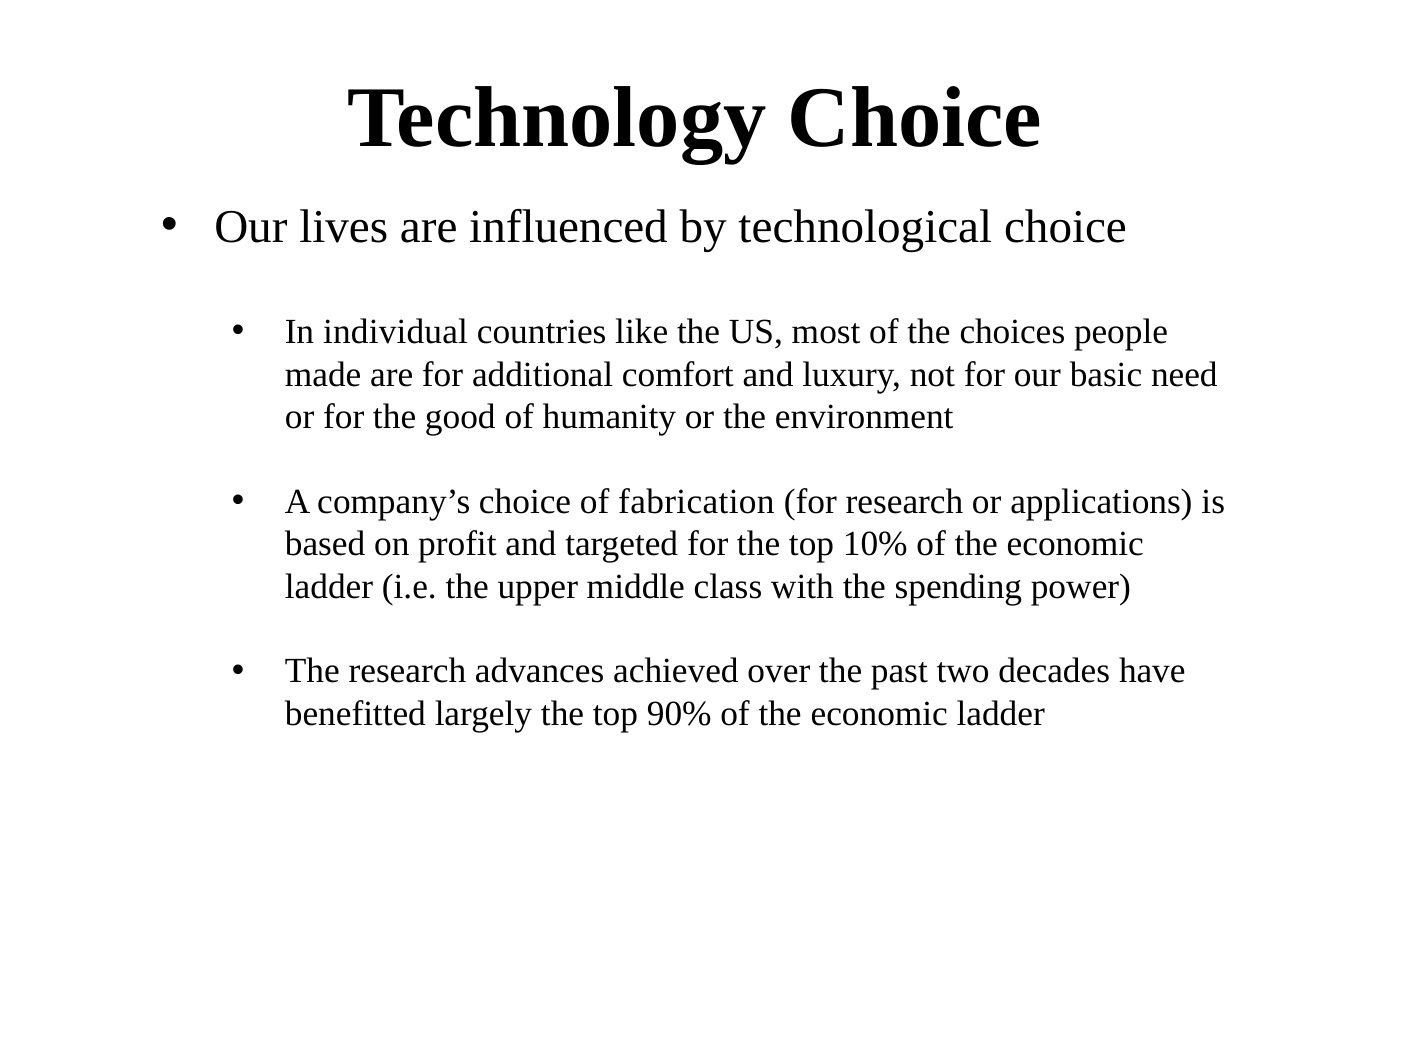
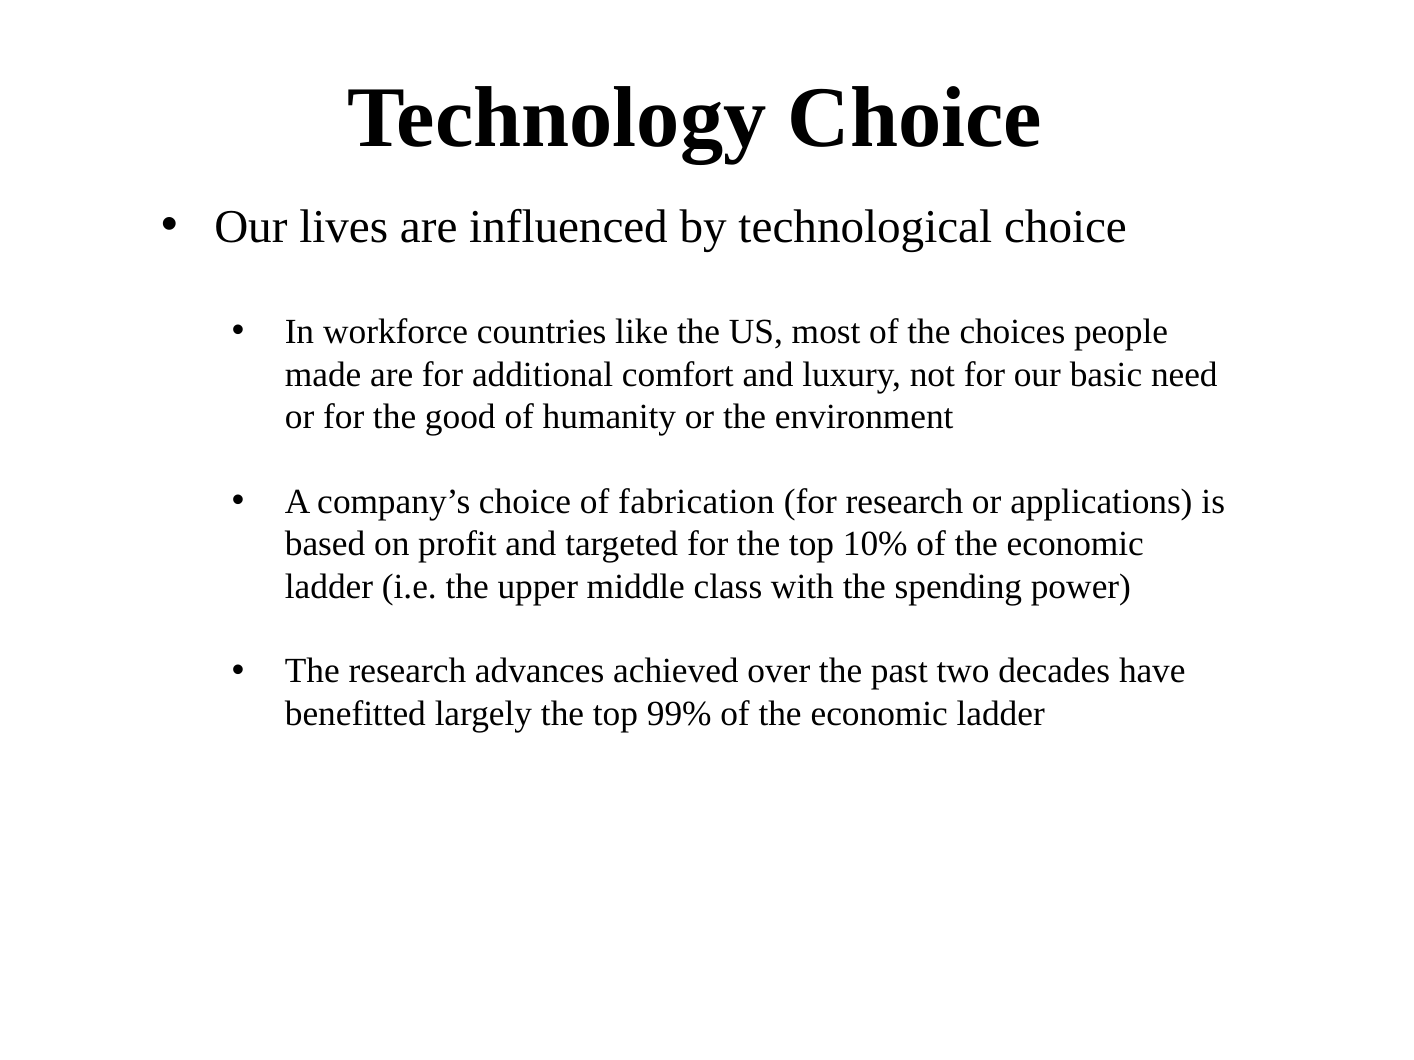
individual: individual -> workforce
90%: 90% -> 99%
